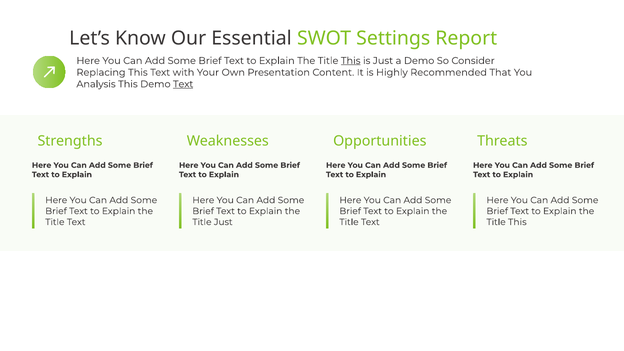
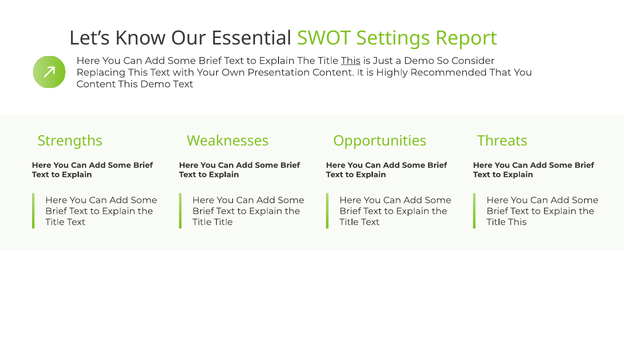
Analysis at (96, 84): Analysis -> Content
Text at (183, 84) underline: present -> none
Just at (223, 222): Just -> Title
